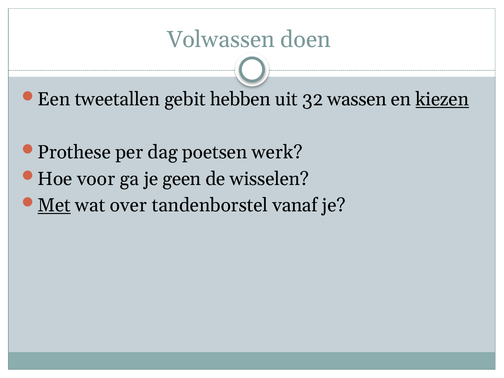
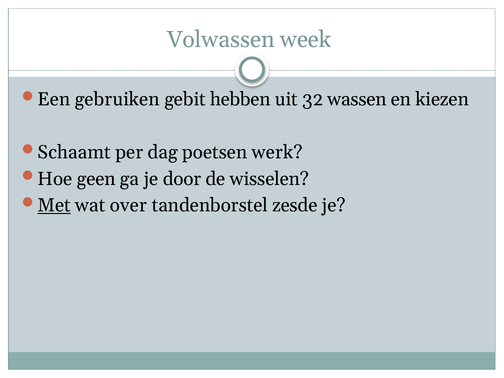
doen: doen -> week
tweetallen: tweetallen -> gebruiken
kiezen underline: present -> none
Prothese: Prothese -> Schaamt
voor: voor -> geen
geen: geen -> door
vanaf: vanaf -> zesde
